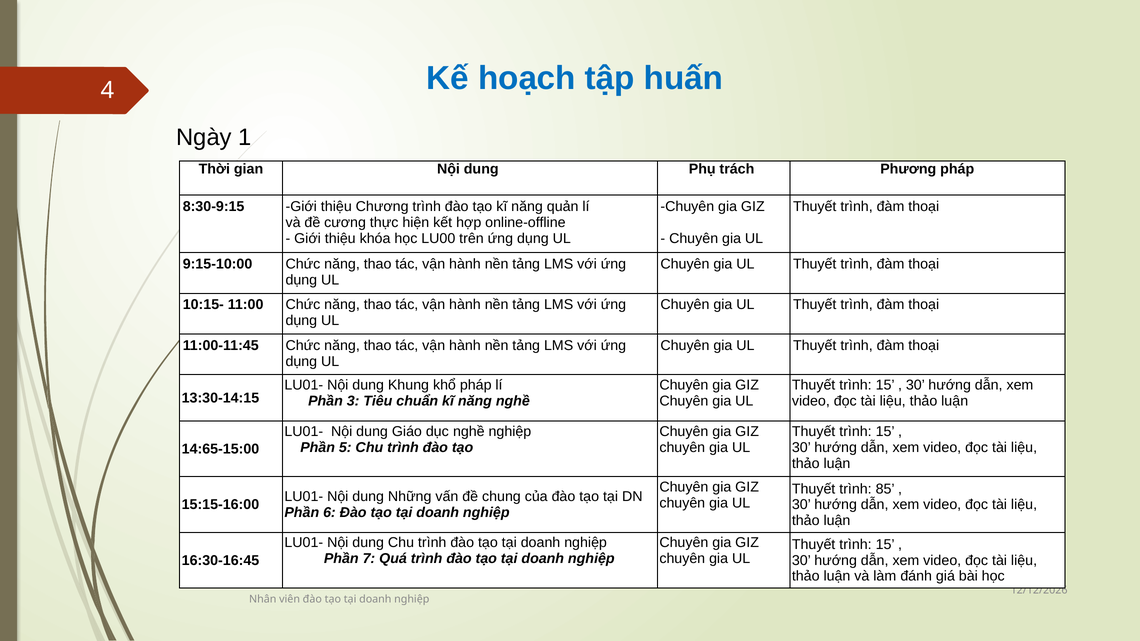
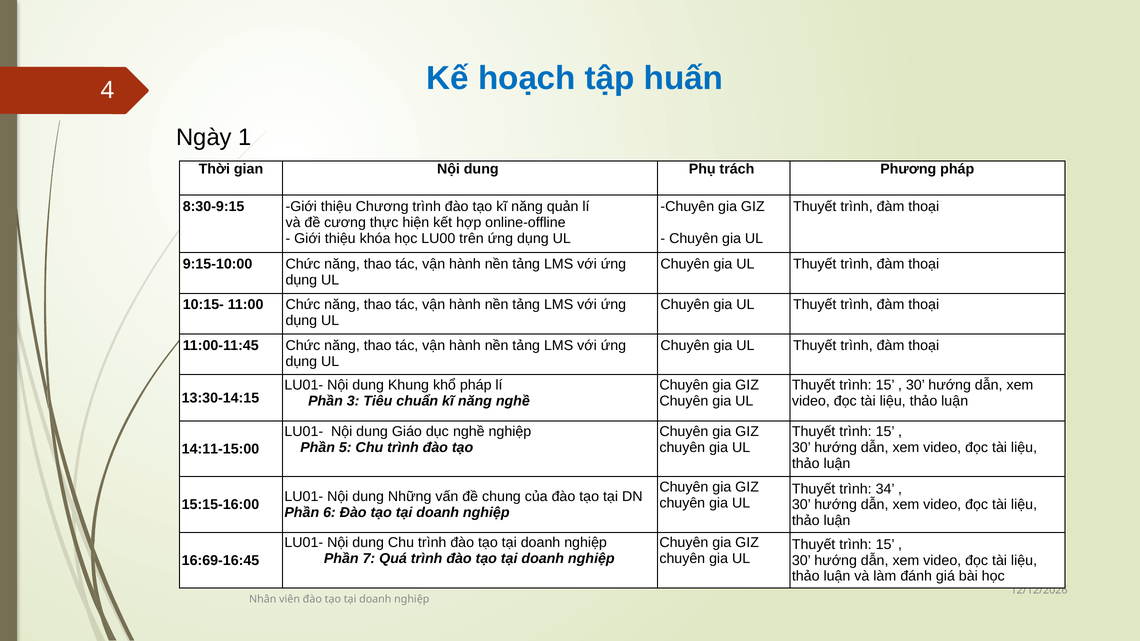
14:65-15:00: 14:65-15:00 -> 14:11-15:00
85: 85 -> 34
16:30-16:45: 16:30-16:45 -> 16:69-16:45
